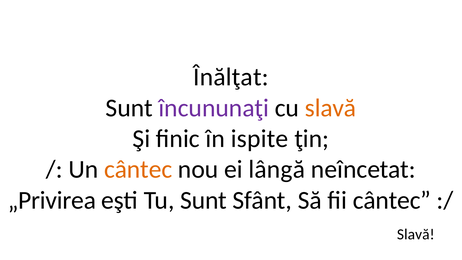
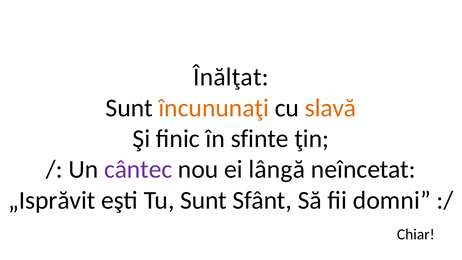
încununaţi colour: purple -> orange
ispite: ispite -> sfinte
cântec at (138, 169) colour: orange -> purple
„Privirea: „Privirea -> „Isprăvit
fii cântec: cântec -> domni
Slavă at (416, 234): Slavă -> Chiar
